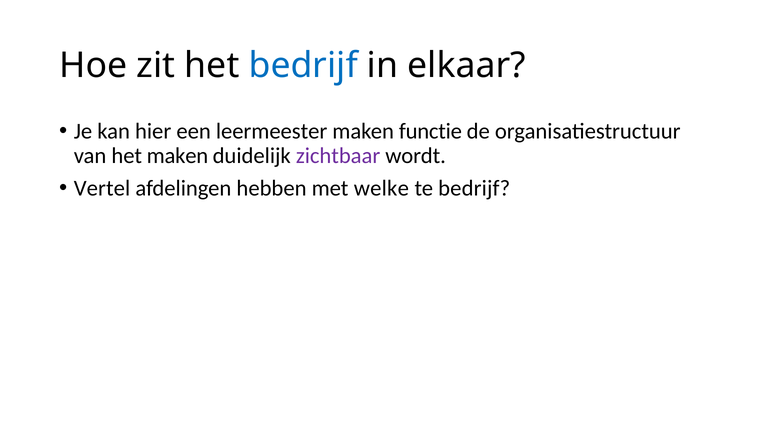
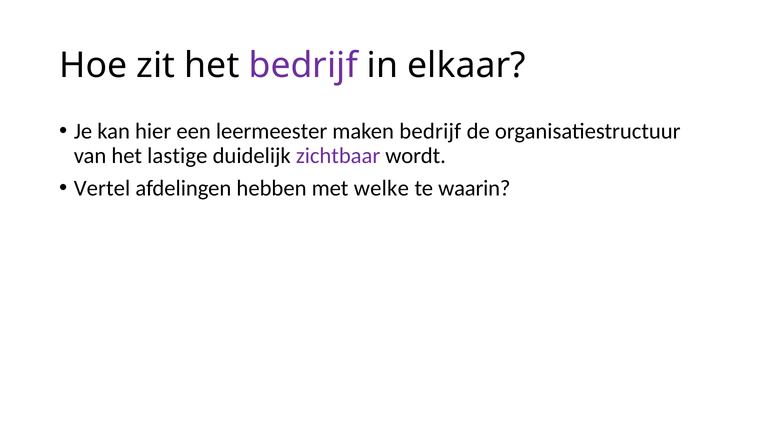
bedrijf at (303, 65) colour: blue -> purple
maken functie: functie -> bedrijf
het maken: maken -> lastige
te bedrijf: bedrijf -> waarin
